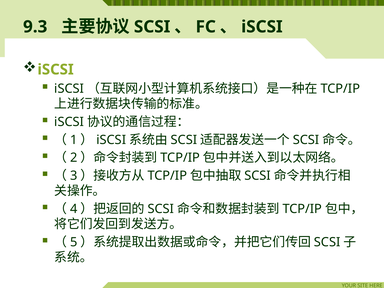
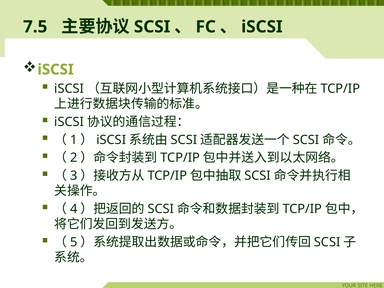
9.3: 9.3 -> 7.5
